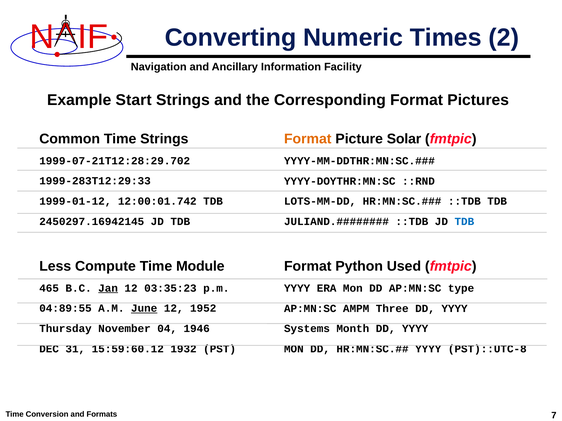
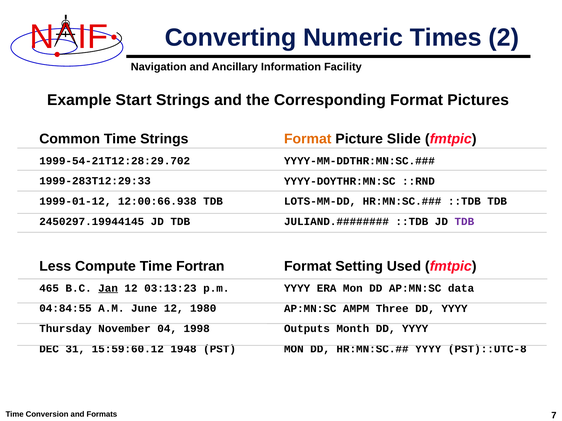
Solar: Solar -> Slide
1999-07-21T12:28:29.702: 1999-07-21T12:28:29.702 -> 1999-54-21T12:28:29.702
12:00:01.742: 12:00:01.742 -> 12:00:66.938
2450297.16942145: 2450297.16942145 -> 2450297.19944145
TDB at (464, 222) colour: blue -> purple
Module: Module -> Fortran
Python: Python -> Setting
03:35:23: 03:35:23 -> 03:13:23
type: type -> data
04:89:55: 04:89:55 -> 04:84:55
June underline: present -> none
1952: 1952 -> 1980
1946: 1946 -> 1998
Systems: Systems -> Outputs
1932: 1932 -> 1948
